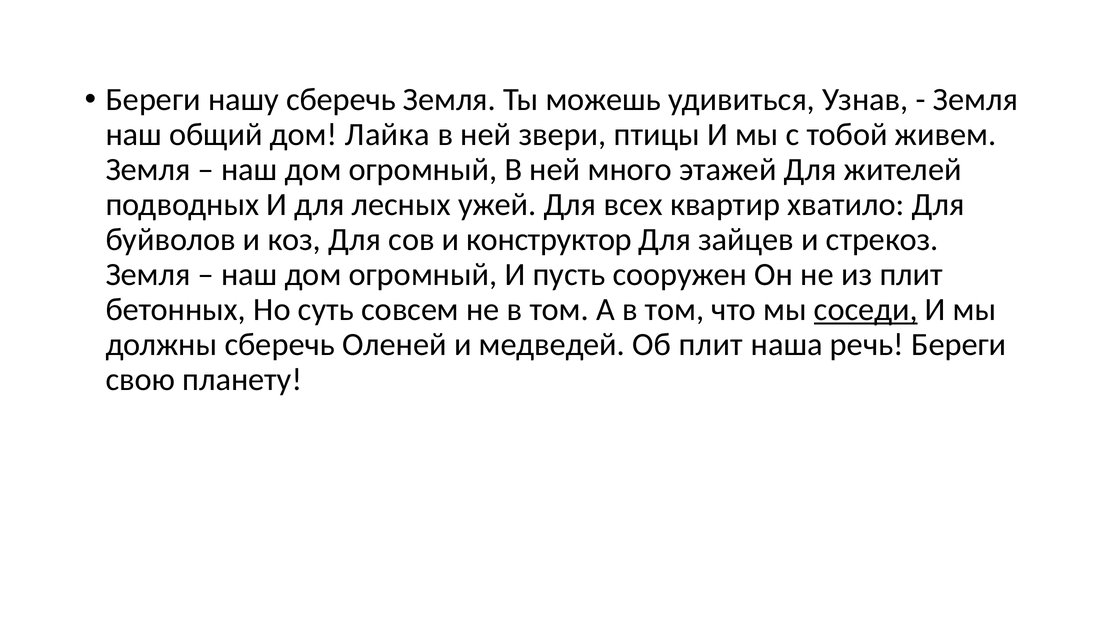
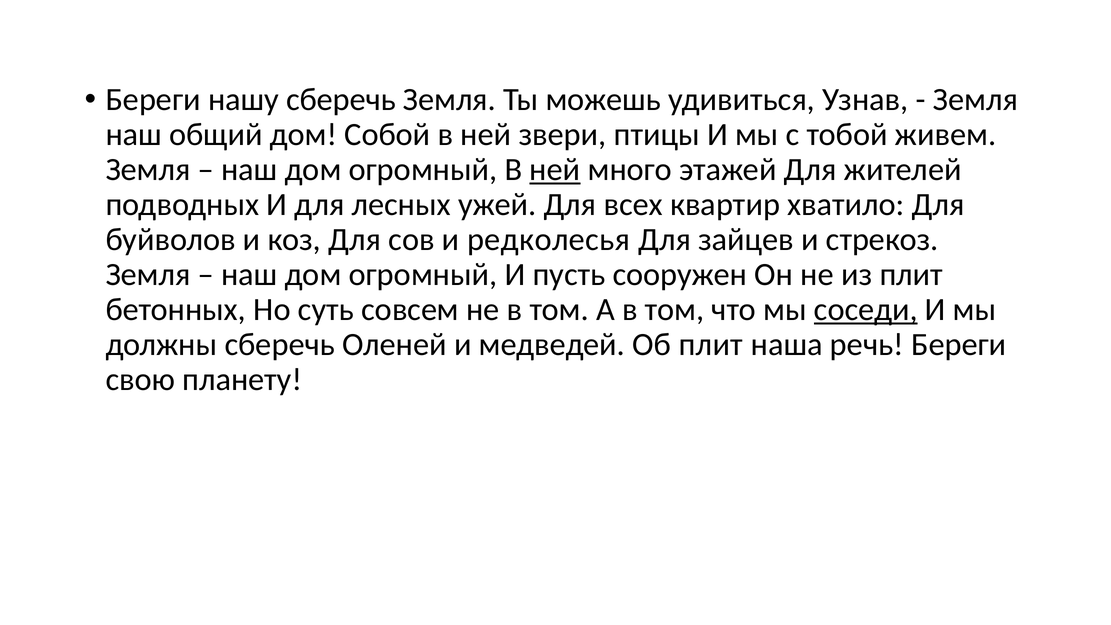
Лайка: Лайка -> Собой
ней at (555, 170) underline: none -> present
конструктор: конструктор -> редколесья
